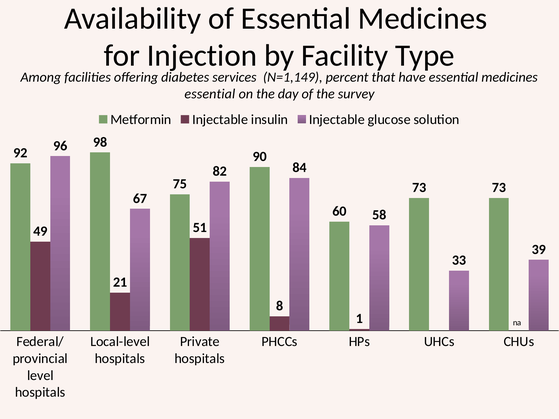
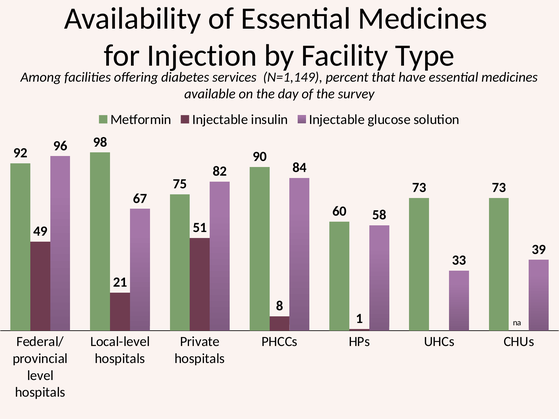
essential at (210, 94): essential -> available
